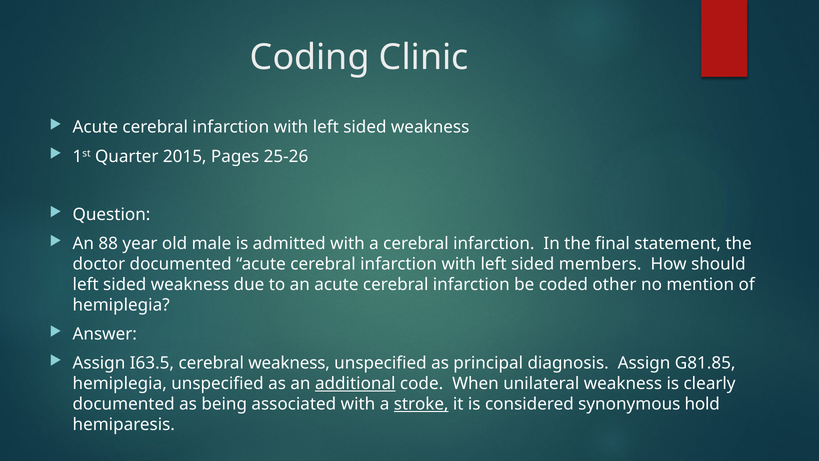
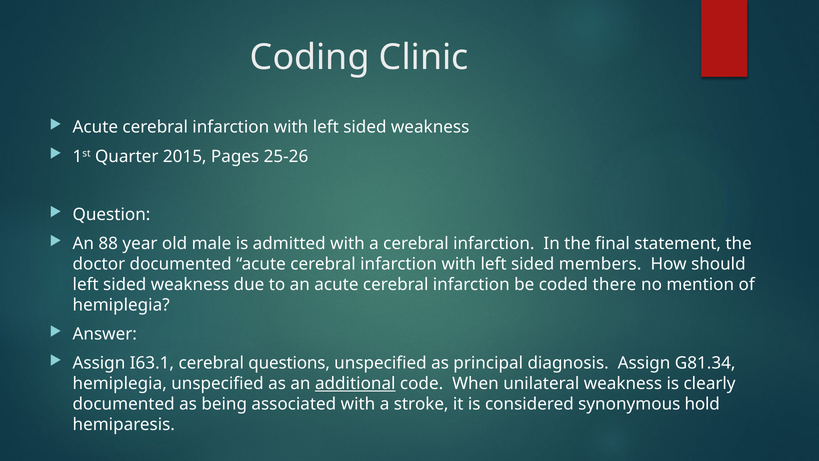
other: other -> there
I63.5: I63.5 -> I63.1
cerebral weakness: weakness -> questions
G81.85: G81.85 -> G81.34
stroke underline: present -> none
